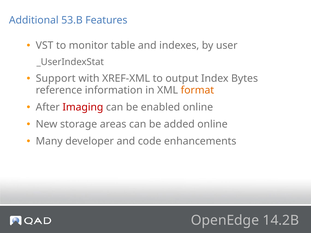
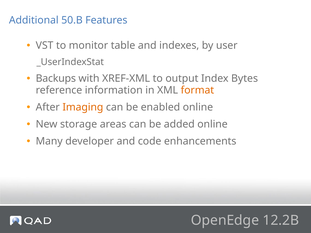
53.B: 53.B -> 50.B
Support: Support -> Backups
Imaging colour: red -> orange
14.2B: 14.2B -> 12.2B
